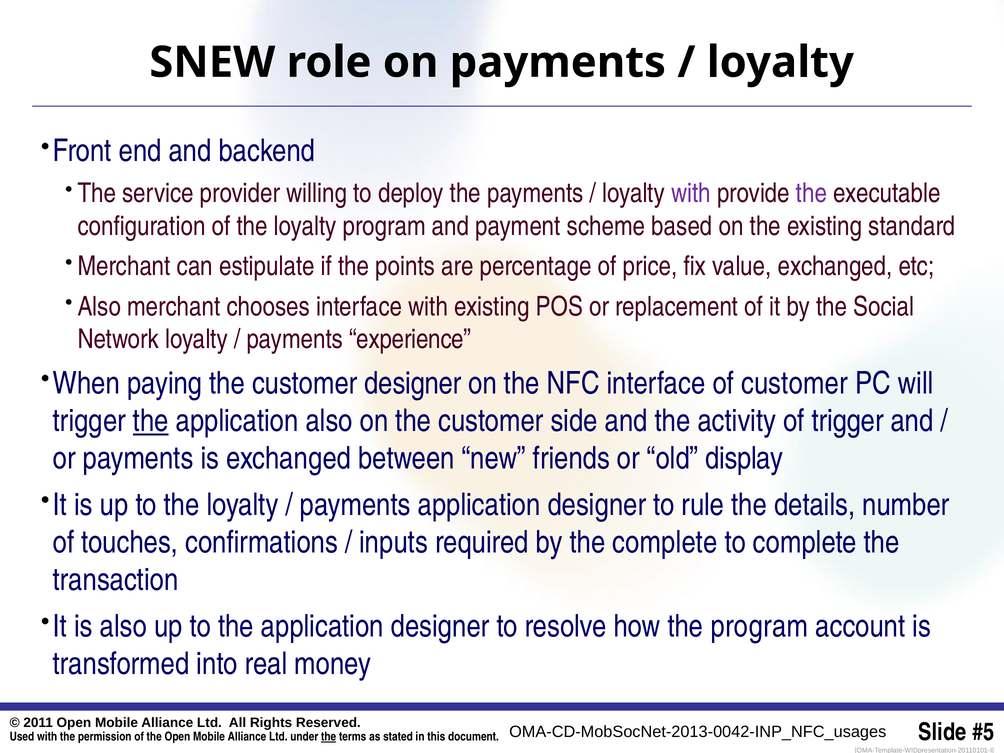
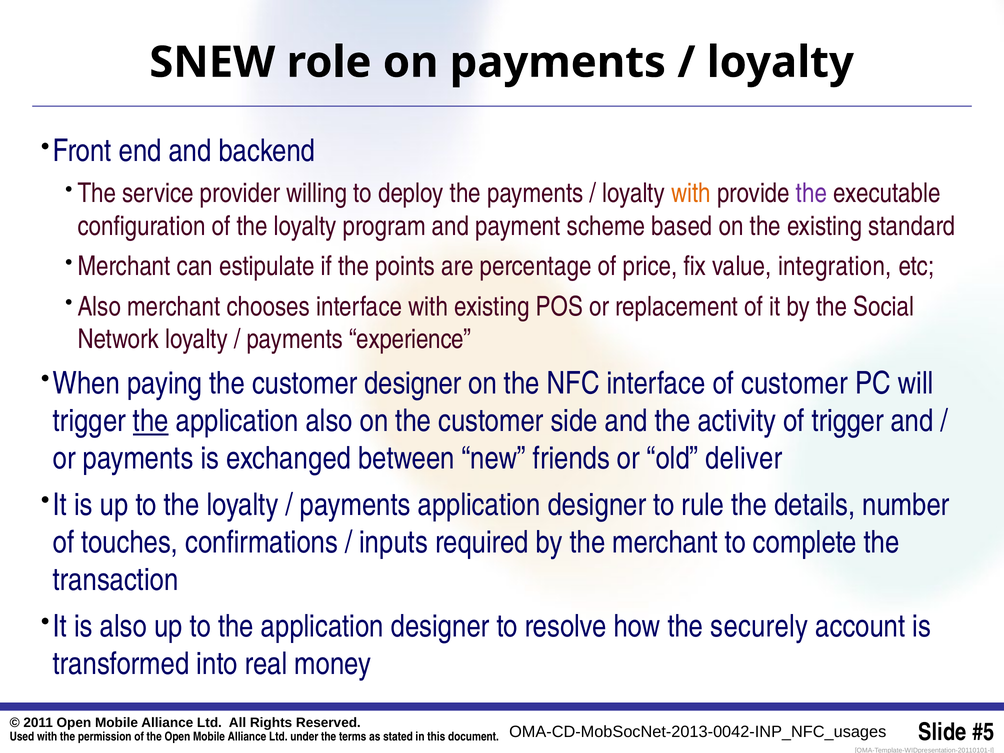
with at (691, 194) colour: purple -> orange
value exchanged: exchanged -> integration
display: display -> deliver
the complete: complete -> merchant
the program: program -> securely
the at (329, 737) underline: present -> none
